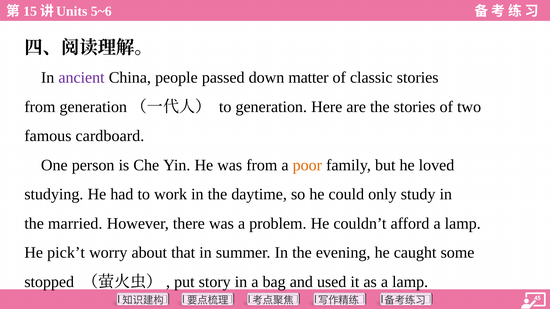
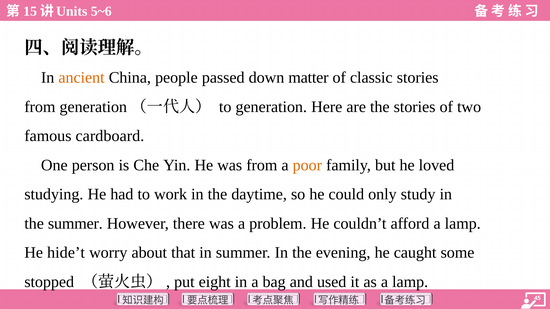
ancient colour: purple -> orange
the married: married -> summer
pick’t: pick’t -> hide’t
story: story -> eight
